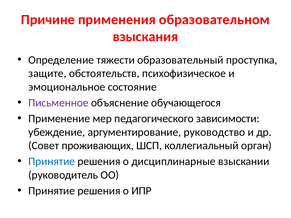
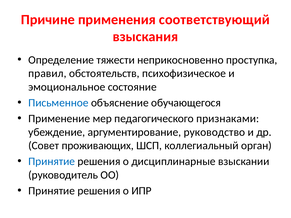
образовательном: образовательном -> соответствующий
образовательный: образовательный -> неприкосновенно
защите: защите -> правил
Письменное colour: purple -> blue
зависимости: зависимости -> признаками
